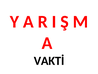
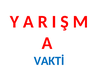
VAKTİ colour: black -> blue
